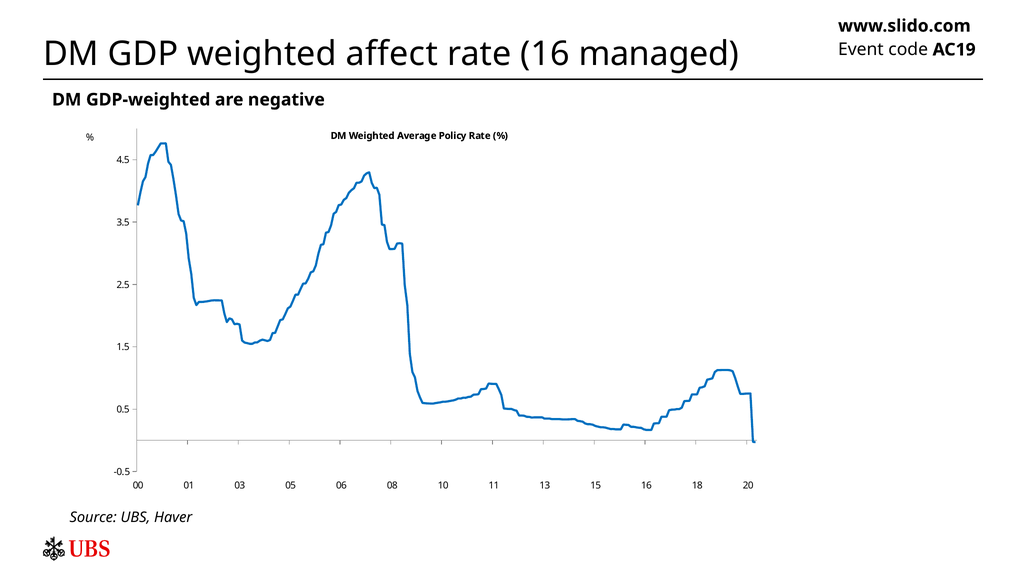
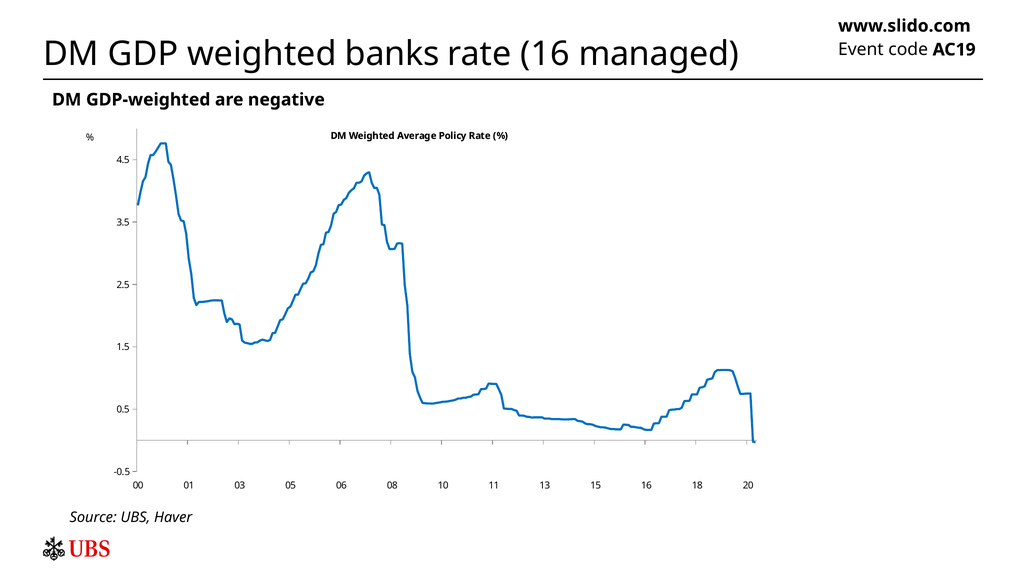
affect: affect -> banks
